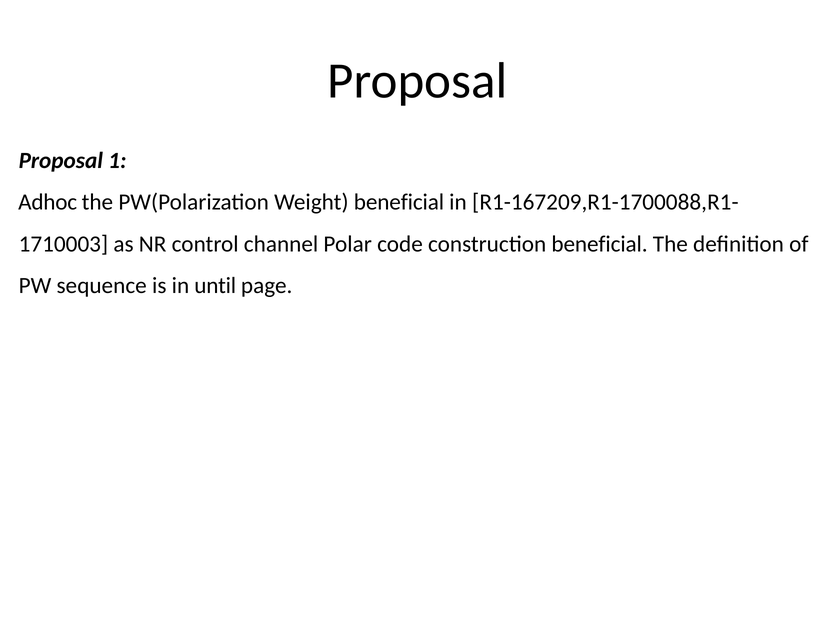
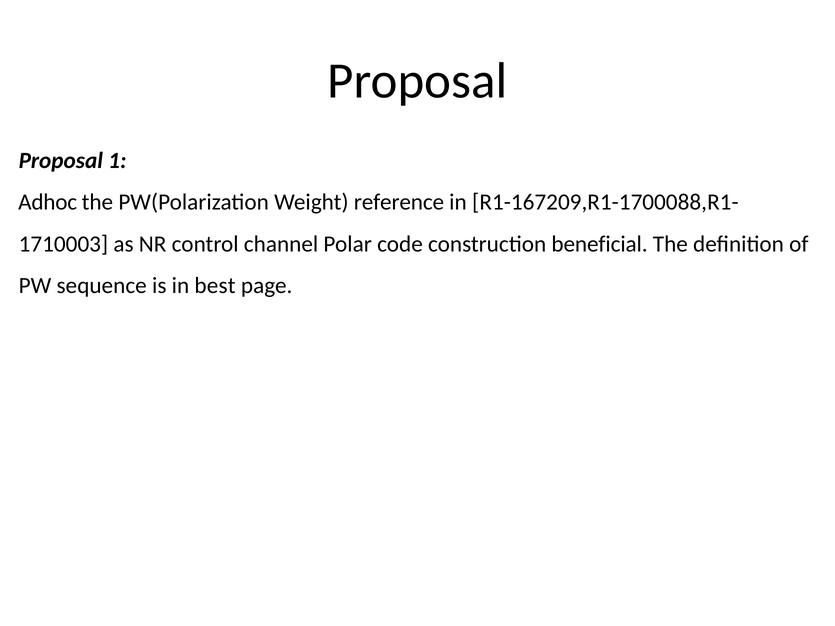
Weight beneficial: beneficial -> reference
until: until -> best
